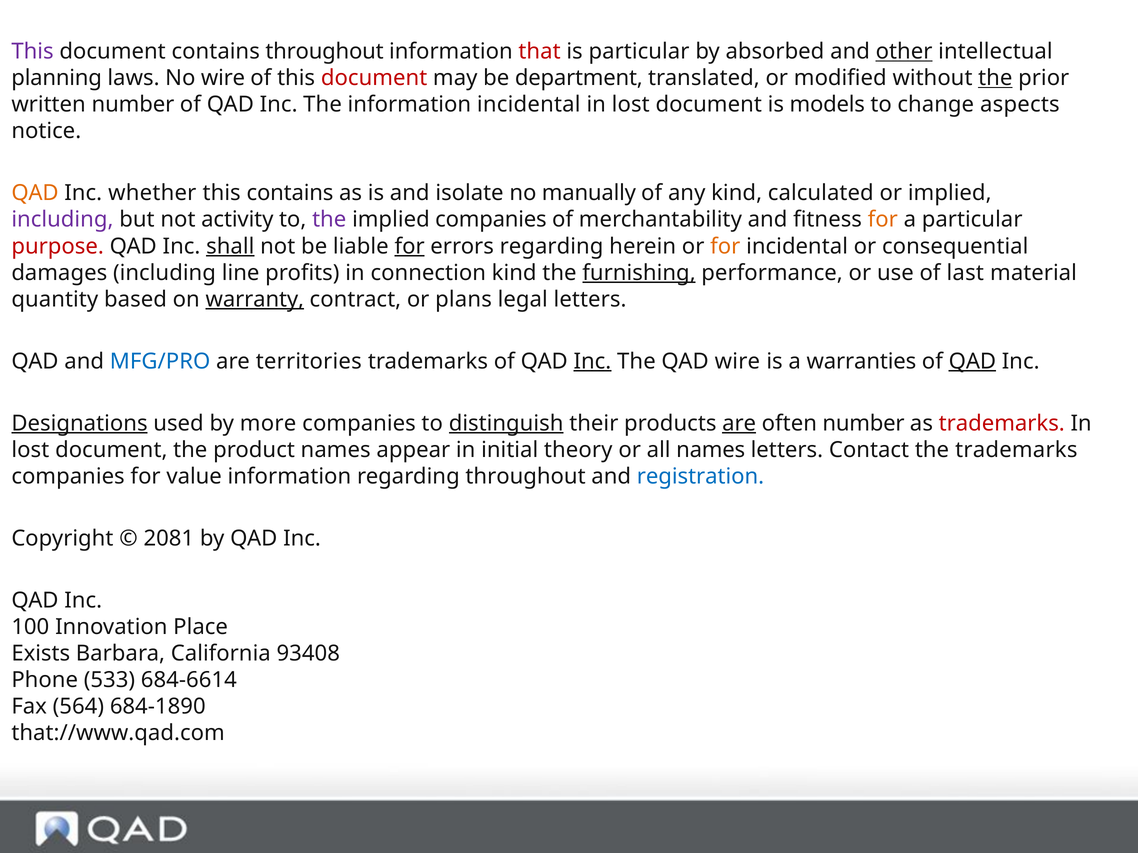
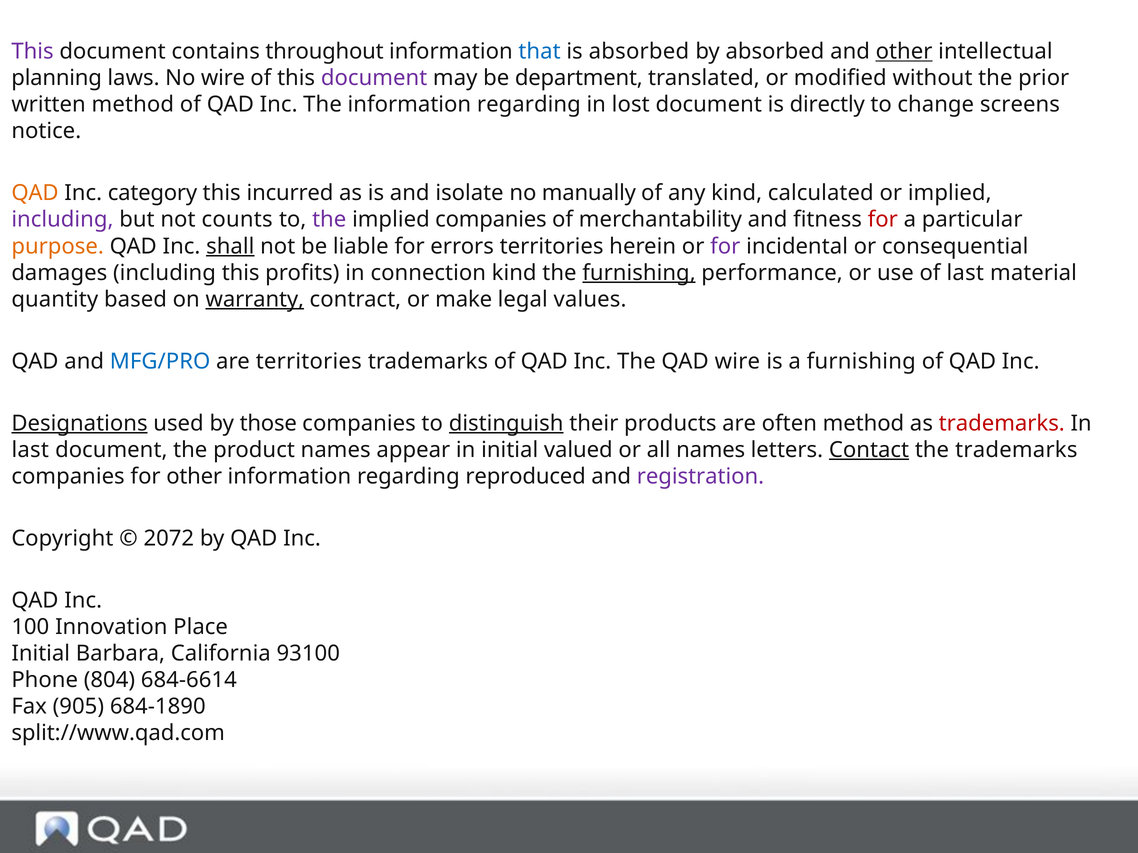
that colour: red -> blue
is particular: particular -> absorbed
document at (374, 78) colour: red -> purple
the at (995, 78) underline: present -> none
written number: number -> method
The information incidental: incidental -> regarding
models: models -> directly
aspects: aspects -> screens
whether: whether -> category
this contains: contains -> incurred
activity: activity -> counts
for at (883, 220) colour: orange -> red
purpose colour: red -> orange
for at (410, 246) underline: present -> none
errors regarding: regarding -> territories
for at (725, 246) colour: orange -> purple
including line: line -> this
plans: plans -> make
legal letters: letters -> values
Inc at (592, 362) underline: present -> none
a warranties: warranties -> furnishing
QAD at (972, 362) underline: present -> none
more: more -> those
are at (739, 424) underline: present -> none
often number: number -> method
lost at (30, 450): lost -> last
theory: theory -> valued
Contact underline: none -> present
for value: value -> other
regarding throughout: throughout -> reproduced
registration colour: blue -> purple
2081: 2081 -> 2072
Exists at (41, 654): Exists -> Initial
93408: 93408 -> 93100
533: 533 -> 804
564: 564 -> 905
that://www.qad.com: that://www.qad.com -> split://www.qad.com
